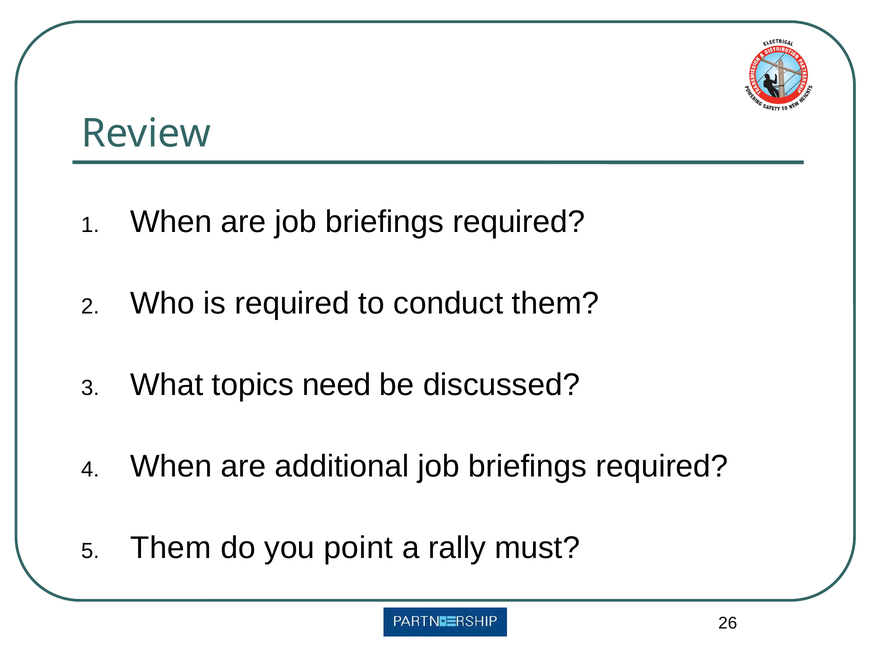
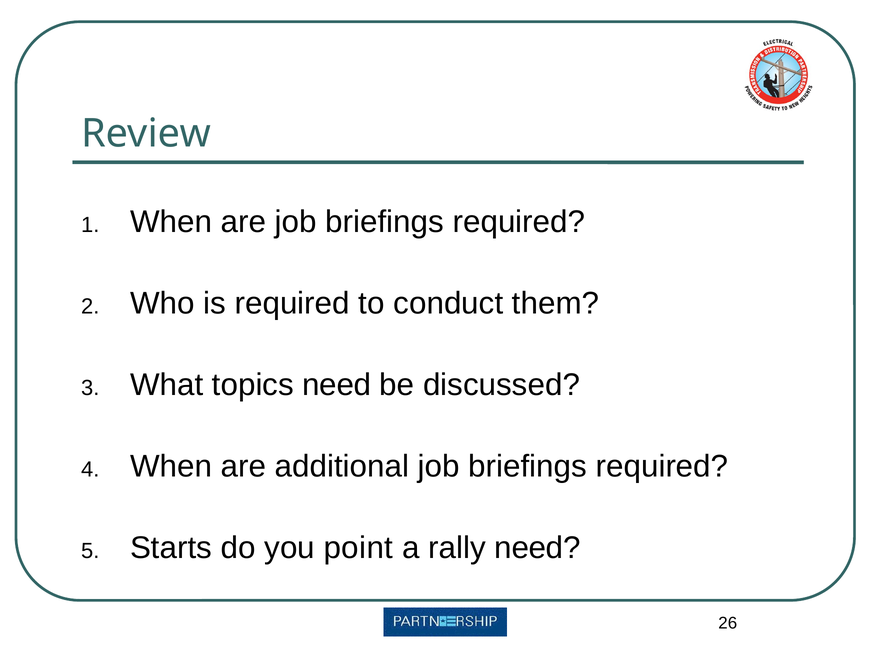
Them at (171, 548): Them -> Starts
rally must: must -> need
